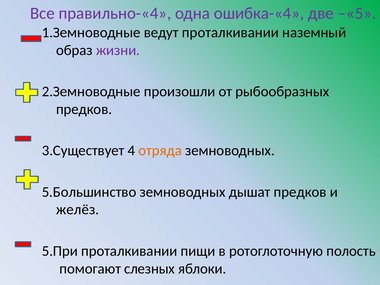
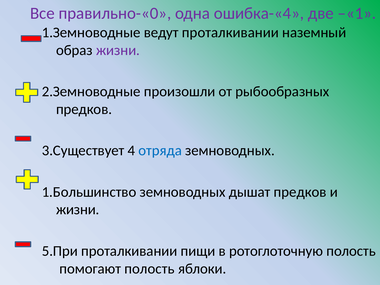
правильно-«4: правильно-«4 -> правильно-«0
–«5: –«5 -> –«1
отряда colour: orange -> blue
5.Большинство: 5.Большинство -> 1.Большинство
желёз at (78, 210): желёз -> жизни
помогают слезных: слезных -> полость
